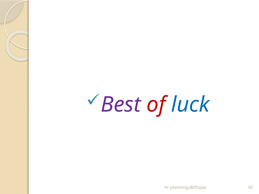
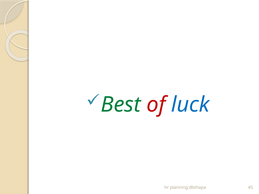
Best colour: purple -> green
